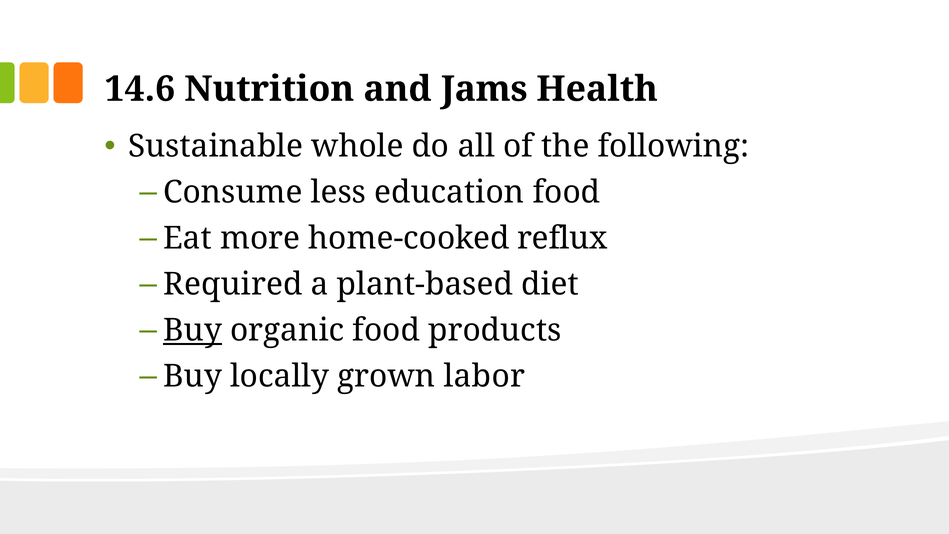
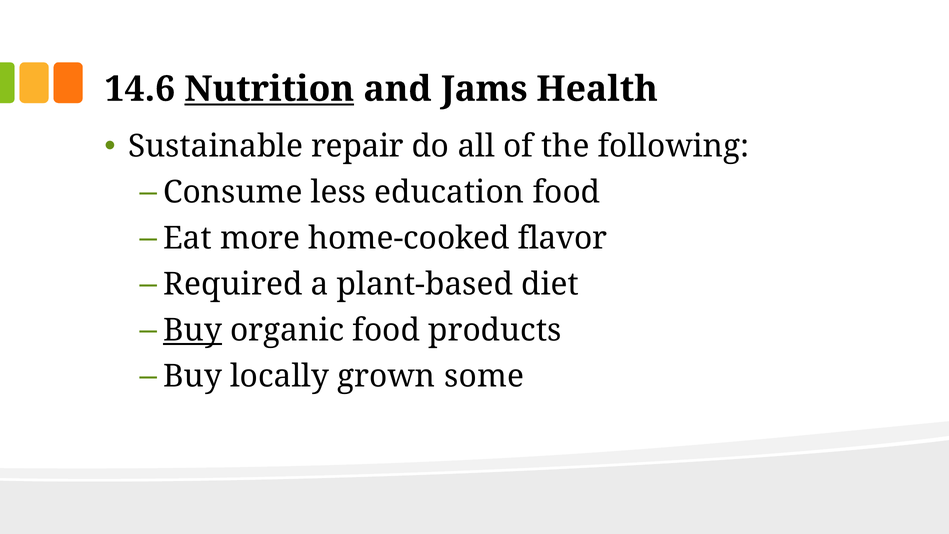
Nutrition underline: none -> present
whole: whole -> repair
reflux: reflux -> flavor
labor: labor -> some
